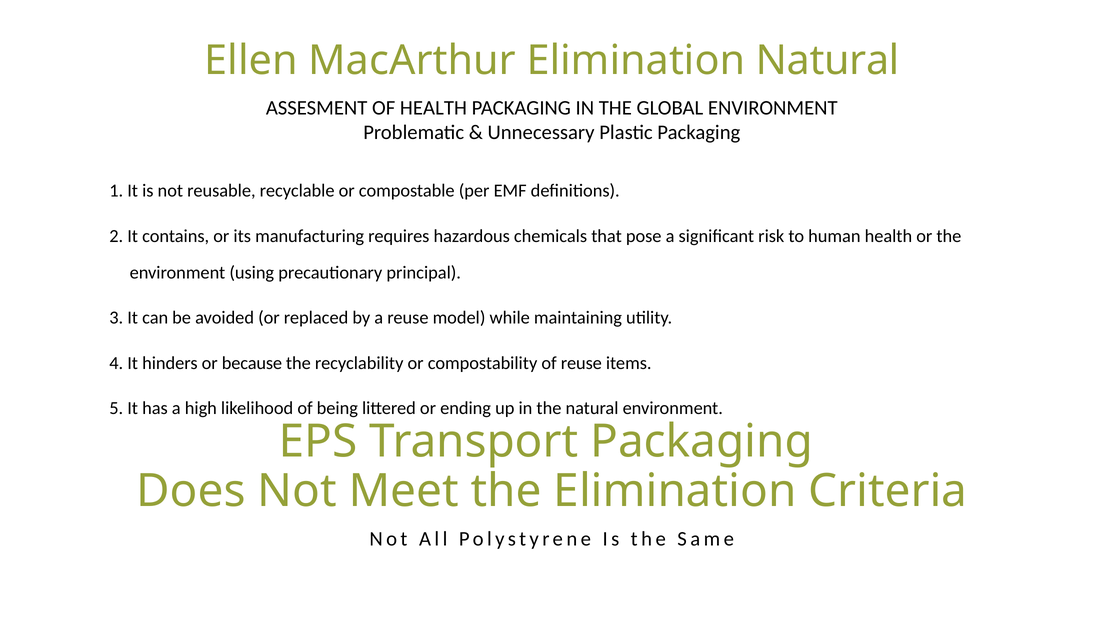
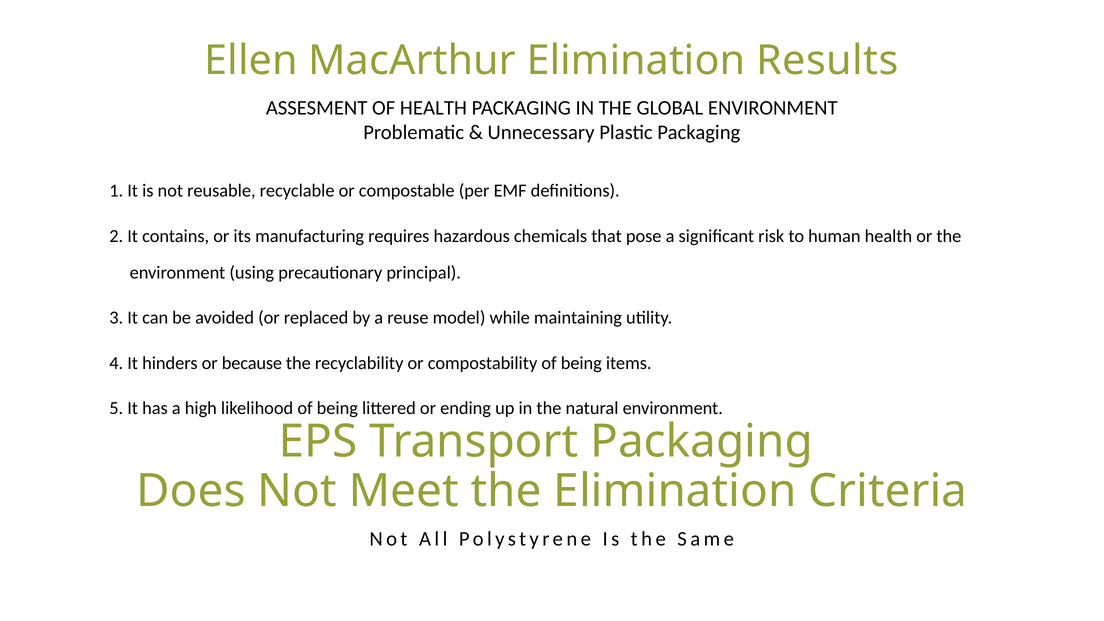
Elimination Natural: Natural -> Results
compostability of reuse: reuse -> being
